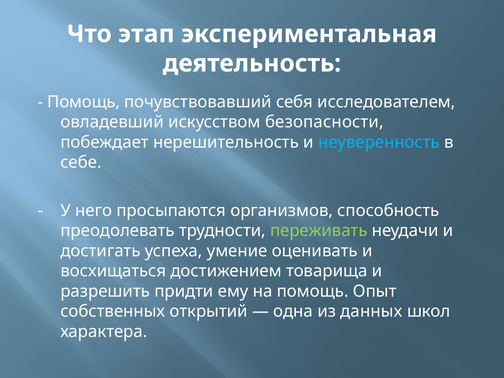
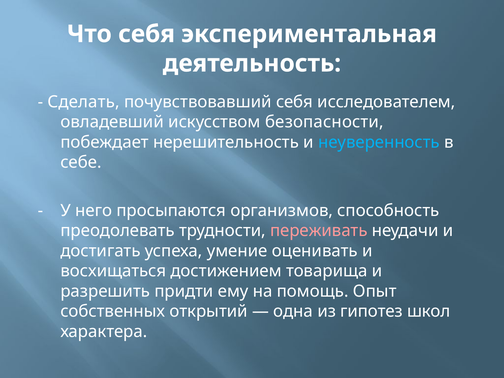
Что этап: этап -> себя
Помощь at (84, 102): Помощь -> Сделать
переживать colour: light green -> pink
данных: данных -> гипотез
